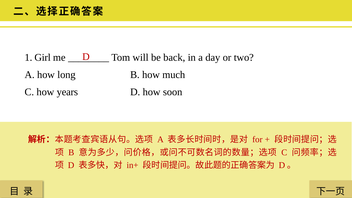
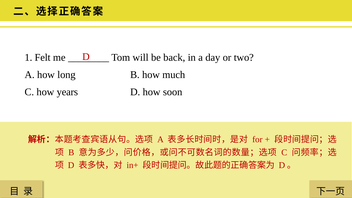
Girl: Girl -> Felt
